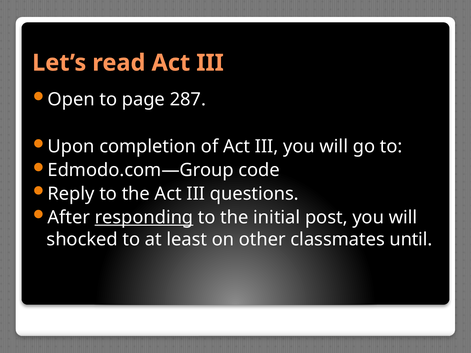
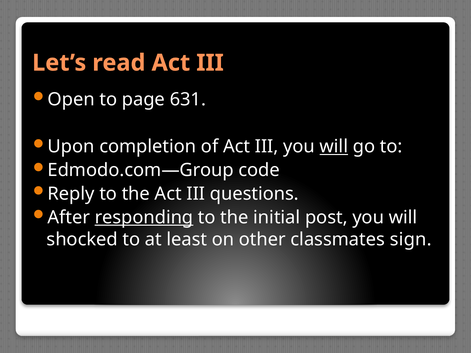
287: 287 -> 631
will at (334, 147) underline: none -> present
until: until -> sign
